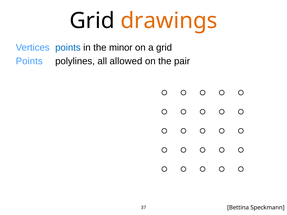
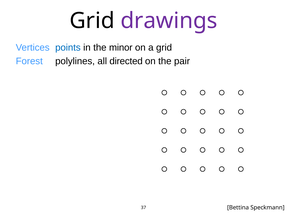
drawings colour: orange -> purple
Points at (29, 61): Points -> Forest
allowed: allowed -> directed
